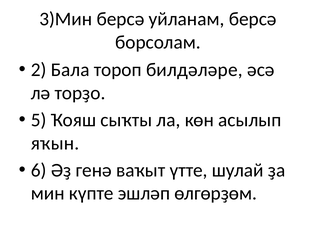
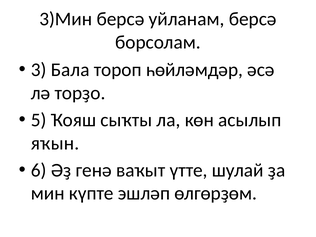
2: 2 -> 3
билдәләре: билдәләре -> һөйләмдәр
